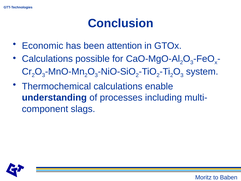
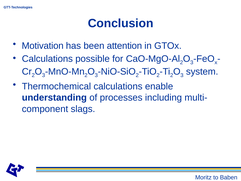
Economic: Economic -> Motivation
